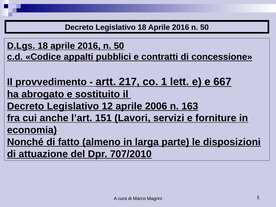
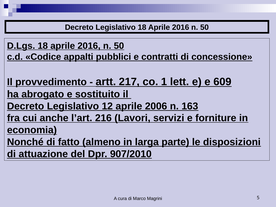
667: 667 -> 609
151: 151 -> 216
707/2010: 707/2010 -> 907/2010
